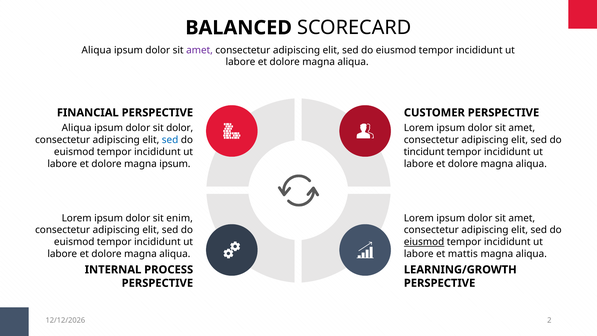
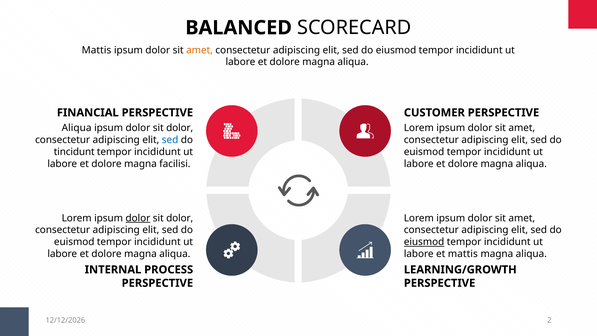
Aliqua at (96, 50): Aliqua -> Mattis
amet at (200, 50) colour: purple -> orange
euismod at (74, 152): euismod -> tincidunt
tincidunt at (424, 152): tincidunt -> euismod
magna ipsum: ipsum -> facilisi
dolor at (138, 218) underline: none -> present
enim at (180, 218): enim -> dolor
